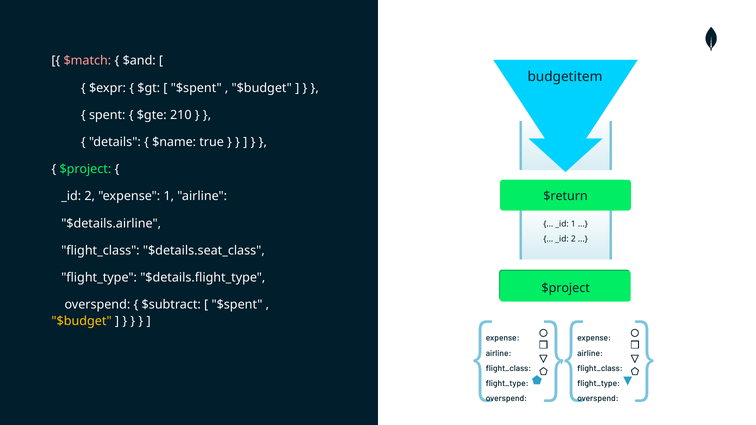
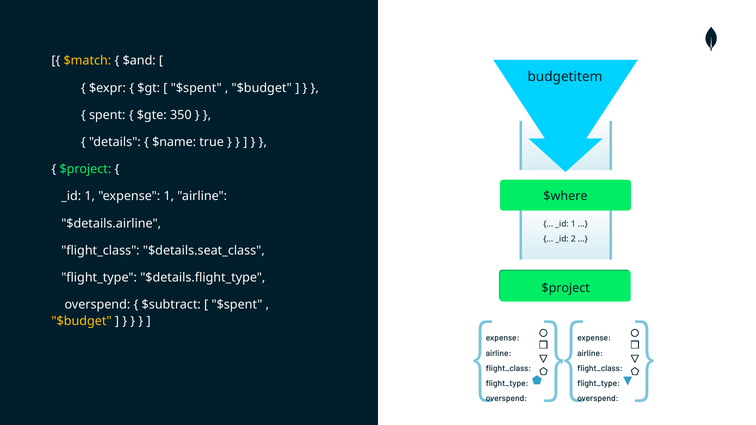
$match colour: pink -> yellow
210: 210 -> 350
$return: $return -> $where
2 at (90, 196): 2 -> 1
